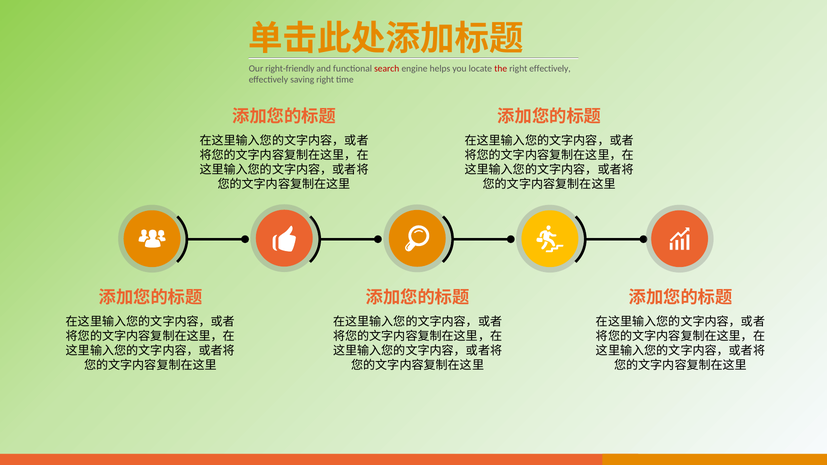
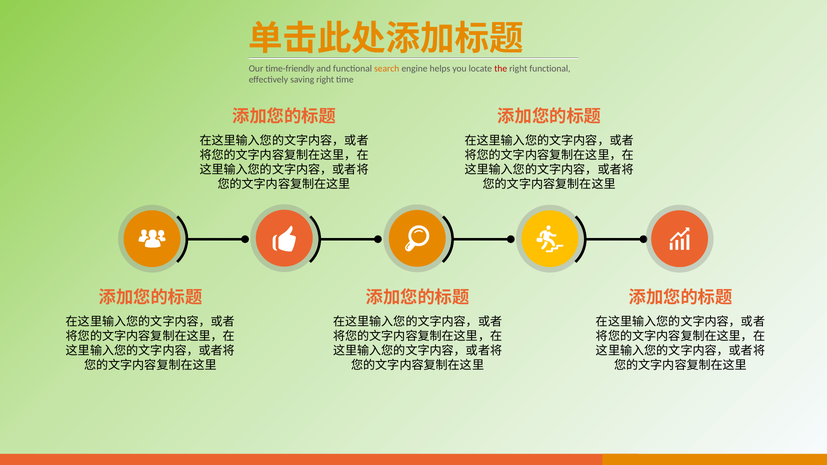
right-friendly: right-friendly -> time-friendly
search colour: red -> orange
right effectively: effectively -> functional
